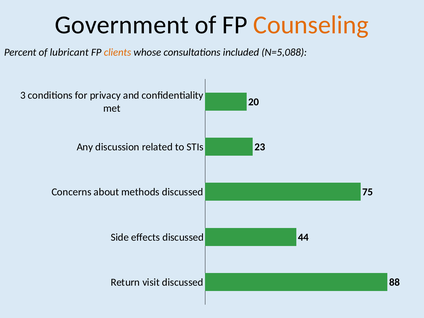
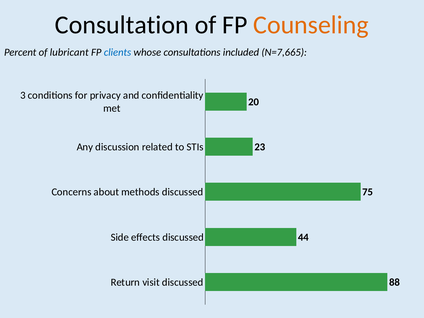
Government: Government -> Consultation
clients colour: orange -> blue
N=5,088: N=5,088 -> N=7,665
